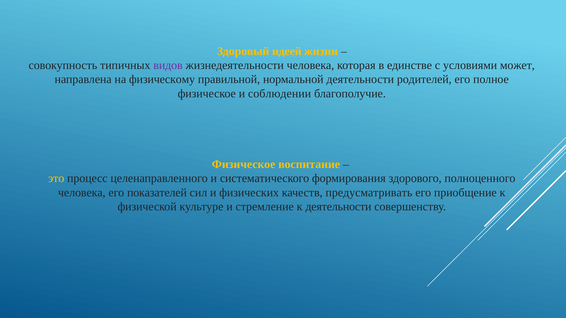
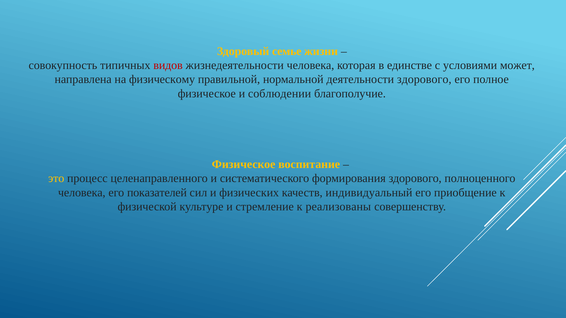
идеей: идеей -> семье
видов colour: purple -> red
деятельности родителей: родителей -> здорового
предусматривать: предусматривать -> индивидуальный
к деятельности: деятельности -> реализованы
